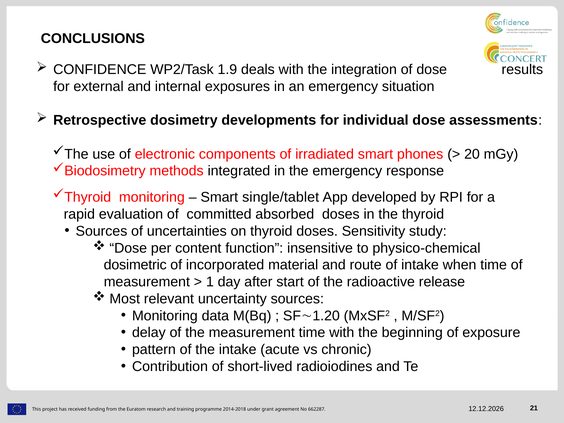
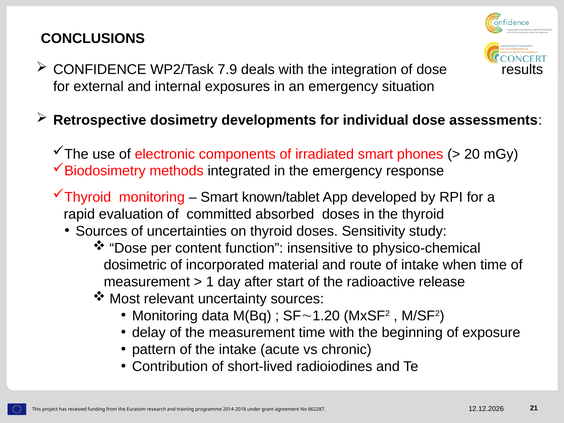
1.9: 1.9 -> 7.9
single/tablet: single/tablet -> known/tablet
